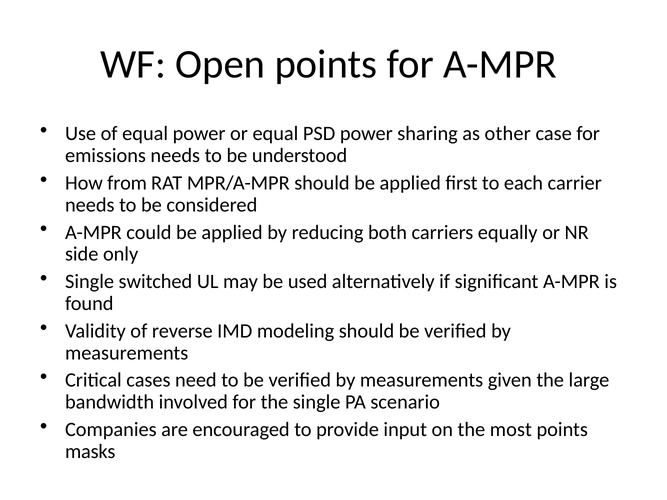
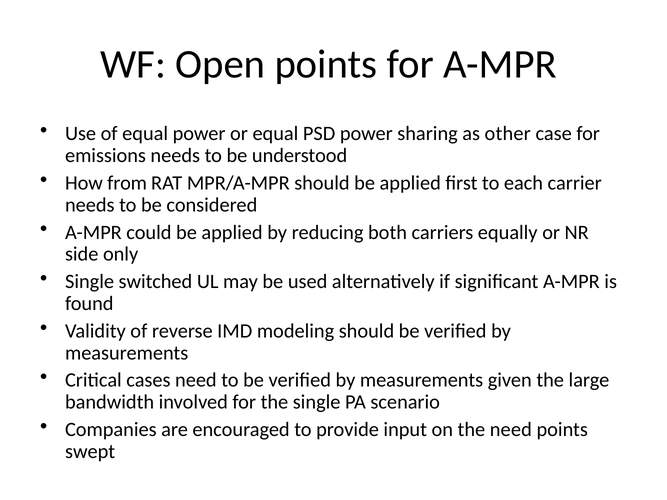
the most: most -> need
masks: masks -> swept
